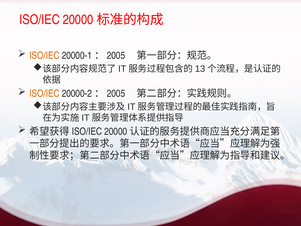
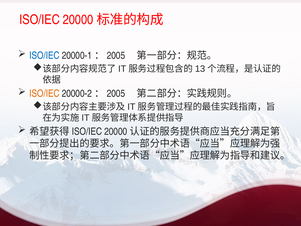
ISO/IEC at (44, 55) colour: orange -> blue
